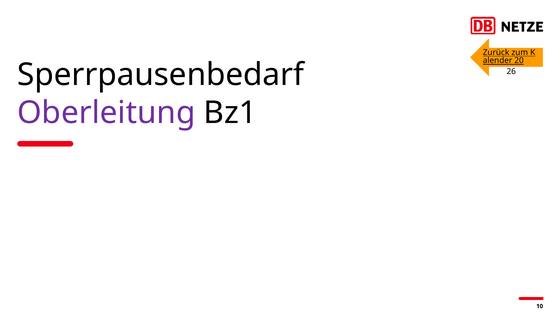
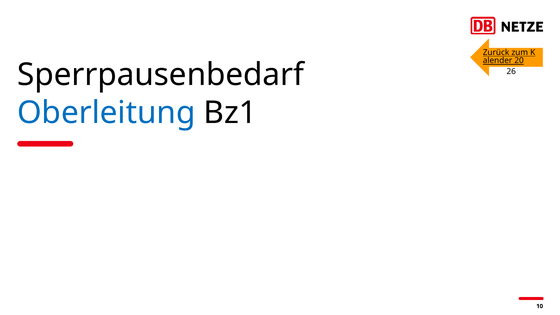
Oberleitung colour: purple -> blue
